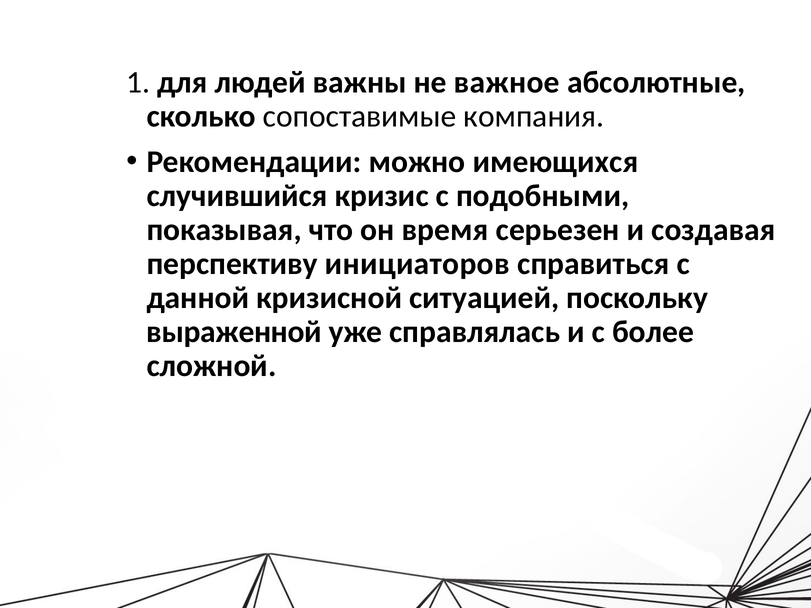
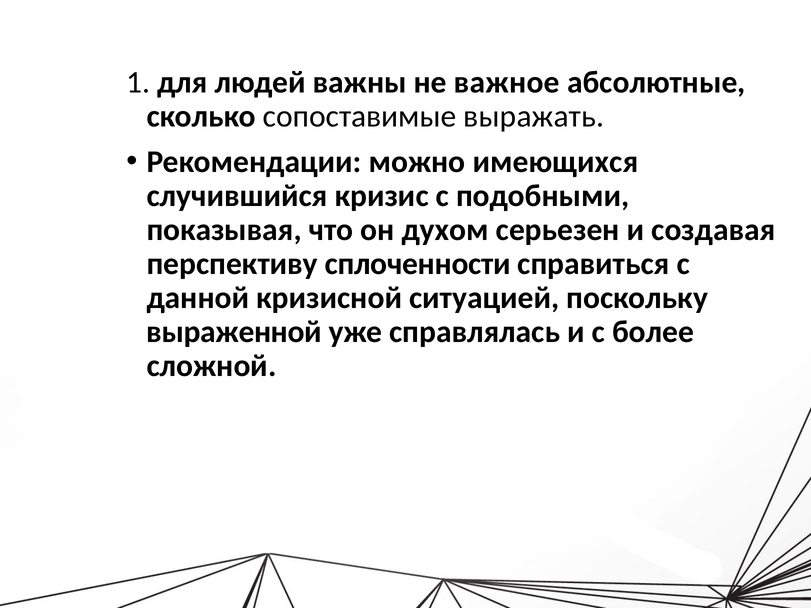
компания: компания -> выражать
время: время -> духом
инициаторов: инициаторов -> сплоченности
